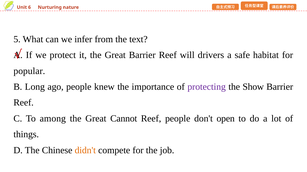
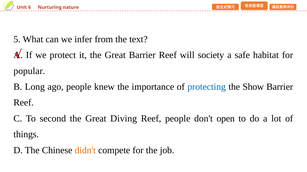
drivers: drivers -> society
protecting colour: purple -> blue
among: among -> second
Cannot: Cannot -> Diving
